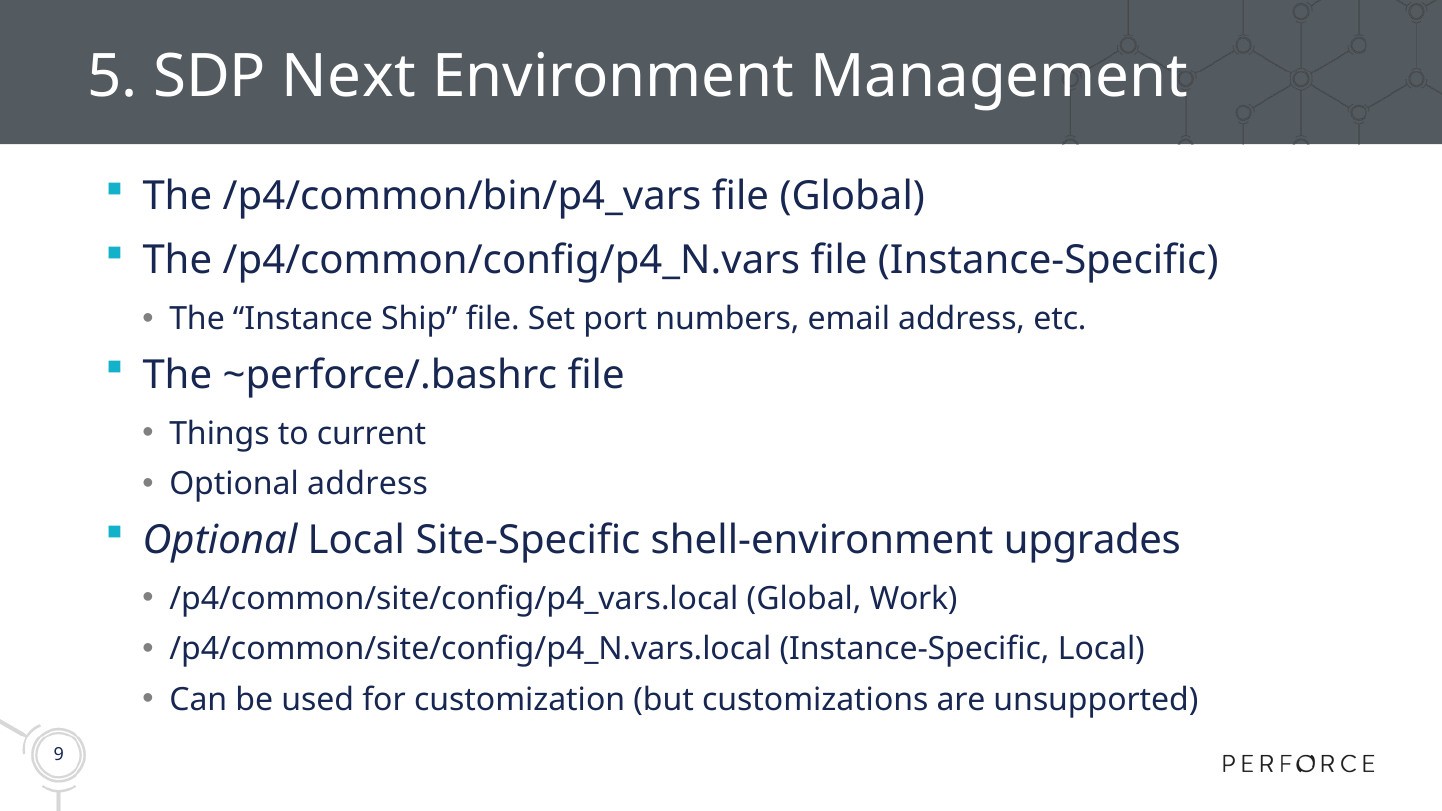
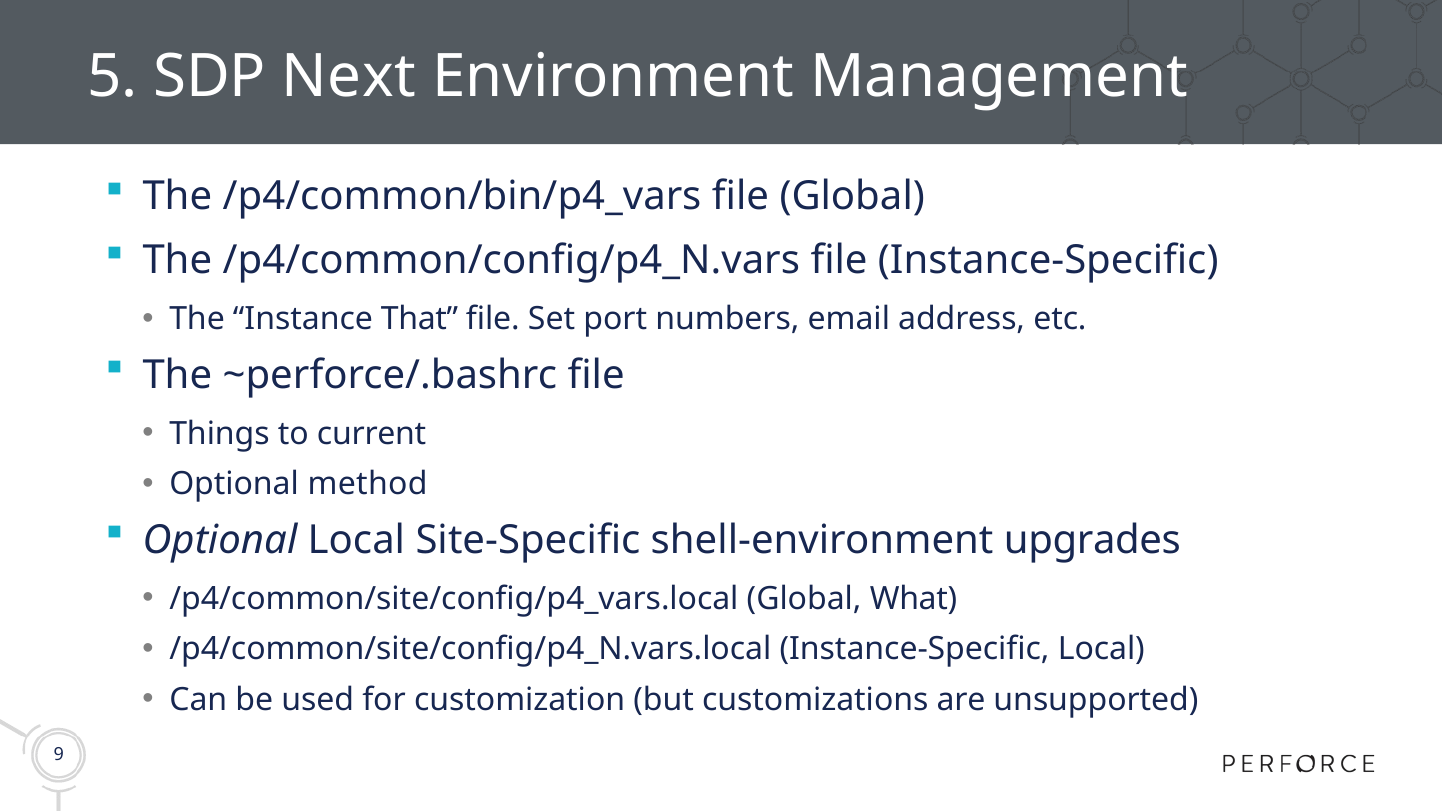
Ship: Ship -> That
Optional address: address -> method
Work: Work -> What
